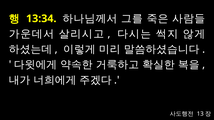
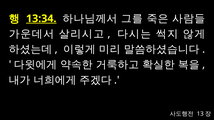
13:34 underline: none -> present
